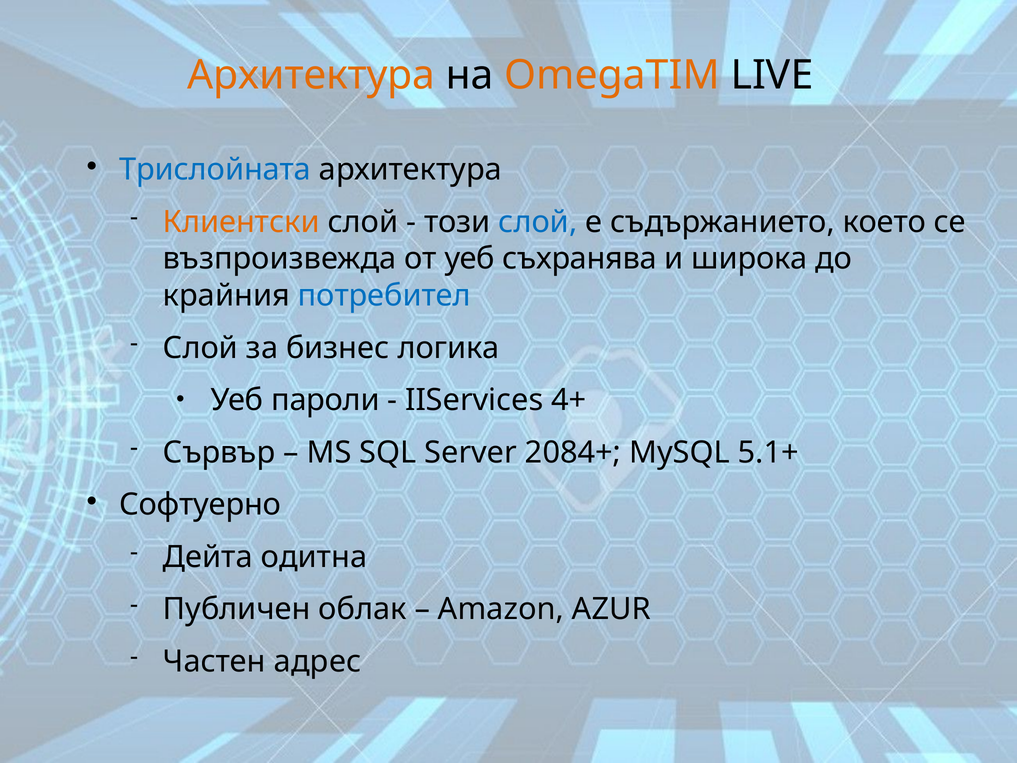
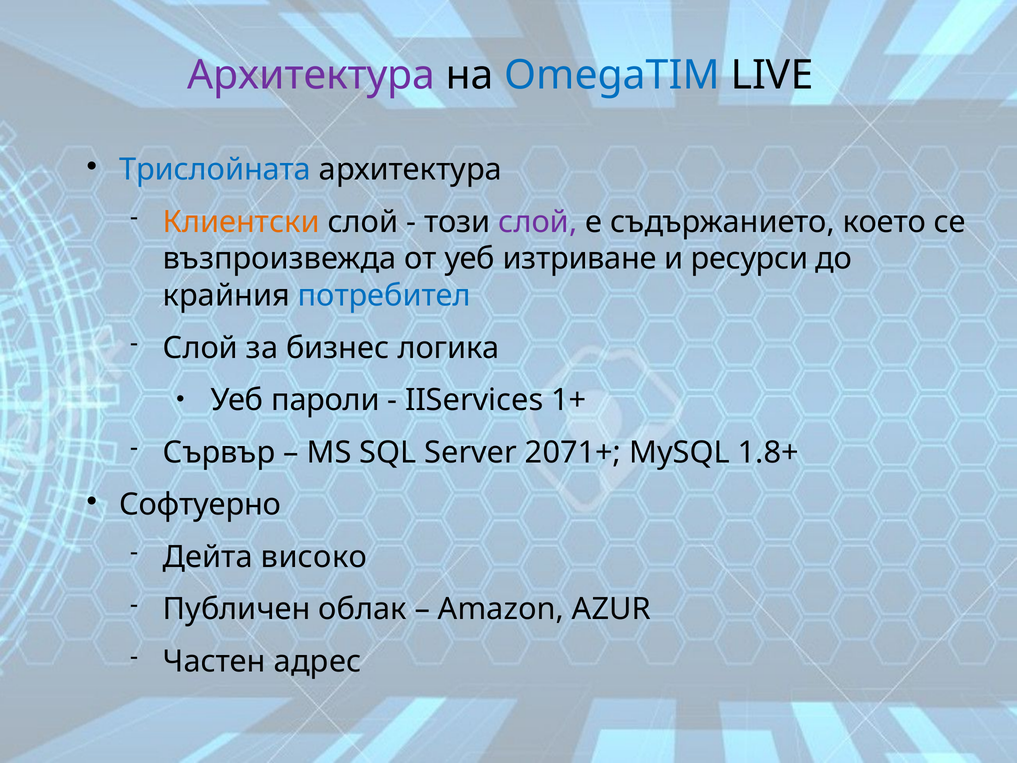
Архитектура at (311, 75) colour: orange -> purple
OmegaTIM colour: orange -> blue
слой at (538, 222) colour: blue -> purple
съхранява: съхранява -> изтриване
широка: широка -> ресурси
4+: 4+ -> 1+
2084+: 2084+ -> 2071+
5.1+: 5.1+ -> 1.8+
одитна: одитна -> високо
